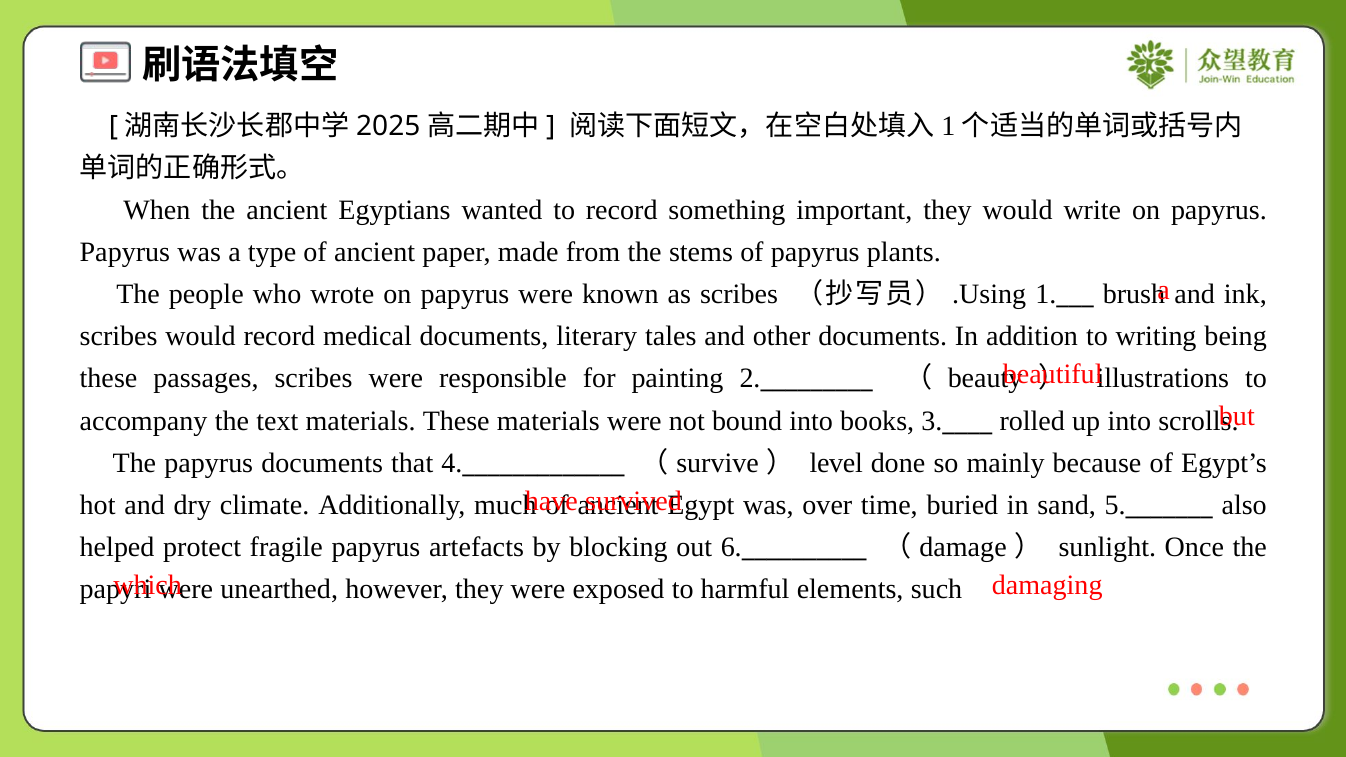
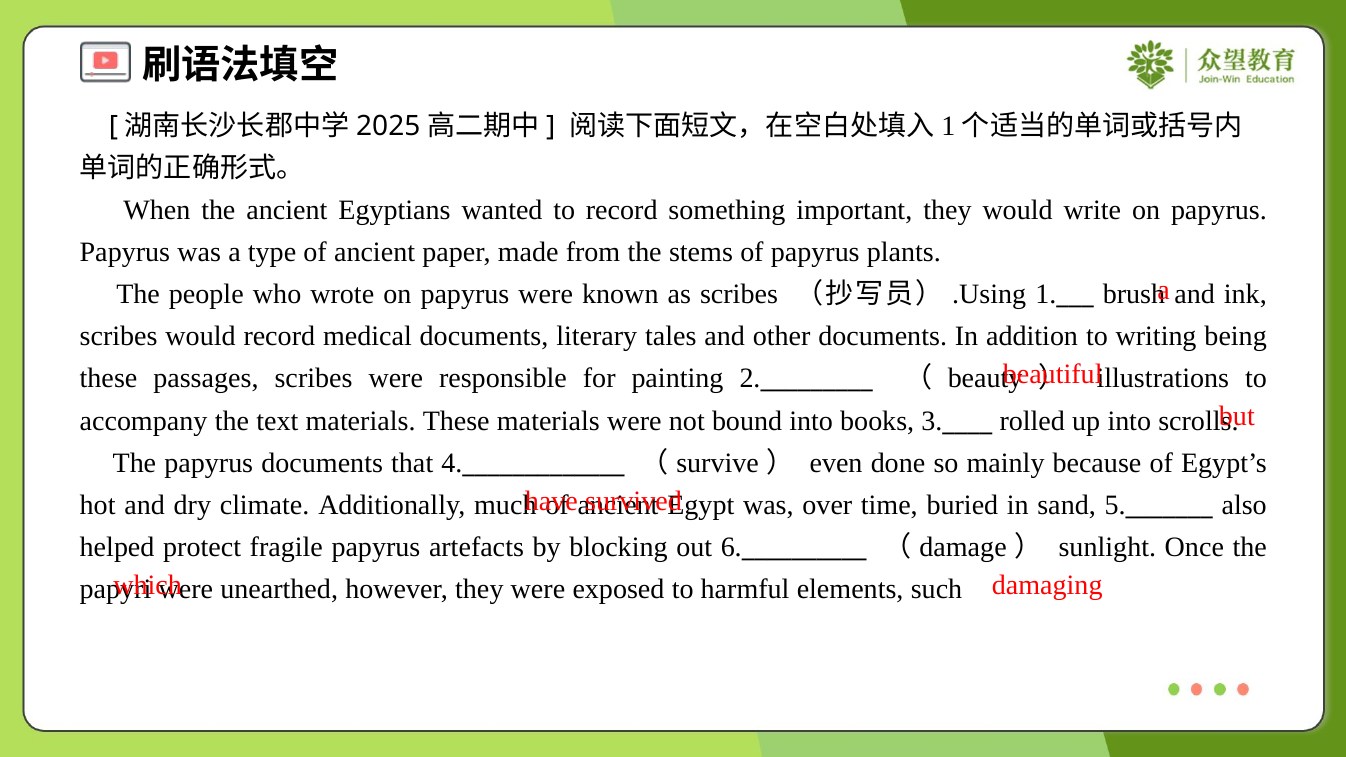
level: level -> even
